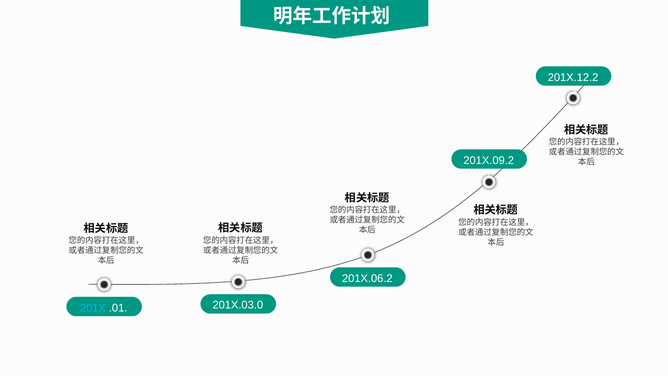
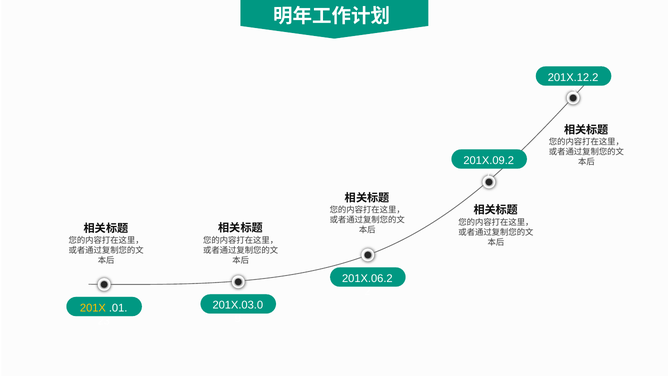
201X colour: light blue -> yellow
